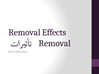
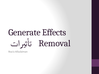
Removal at (24, 33): Removal -> Generate
